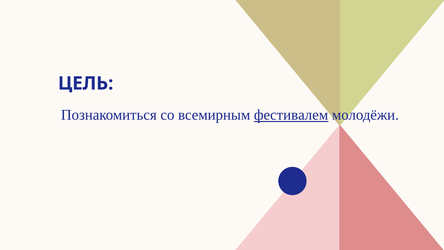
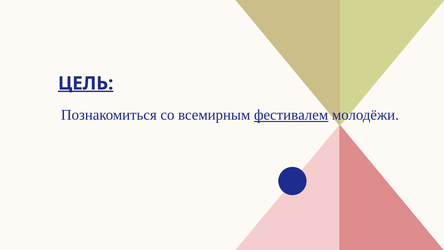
ЦЕЛЬ underline: none -> present
